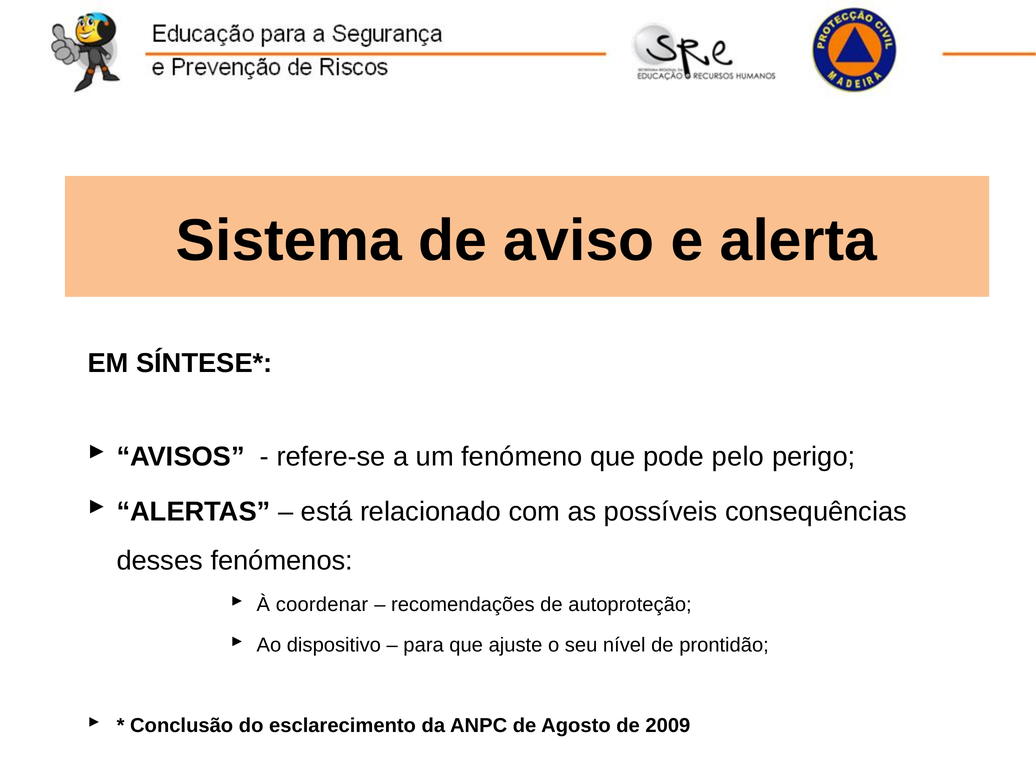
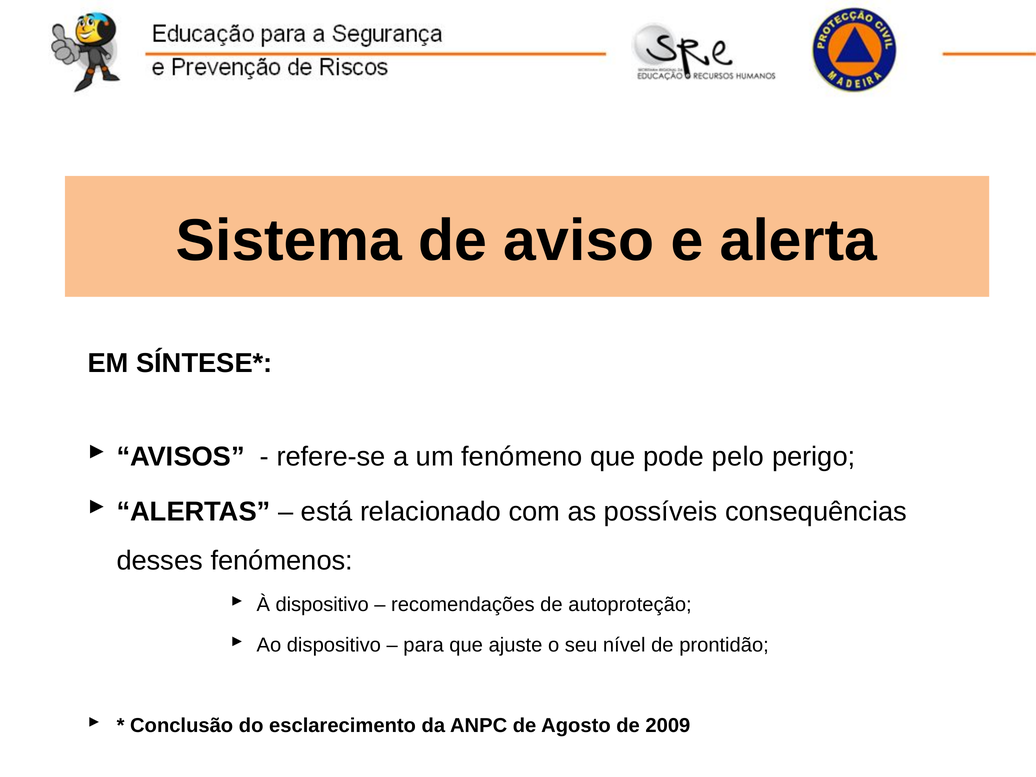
À coordenar: coordenar -> dispositivo
